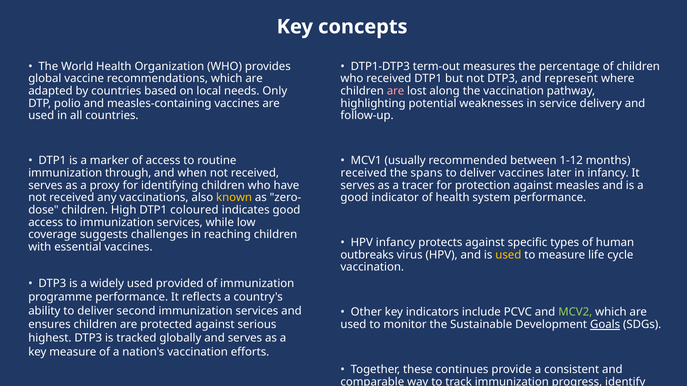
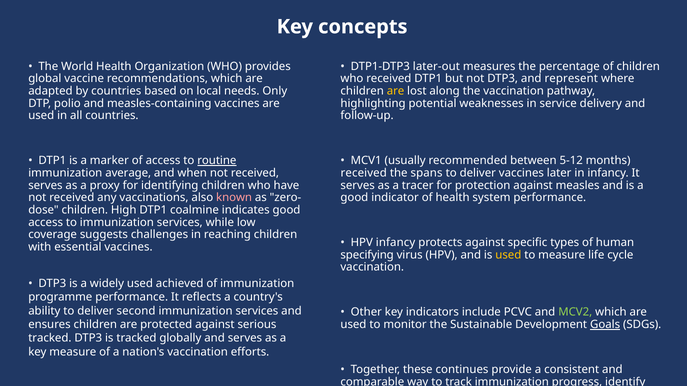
term-out: term-out -> later-out
are at (396, 91) colour: pink -> yellow
routine underline: none -> present
1-12: 1-12 -> 5-12
through: through -> average
known colour: yellow -> pink
coloured: coloured -> coalmine
outbreaks: outbreaks -> specifying
provided: provided -> achieved
highest at (50, 339): highest -> tracked
